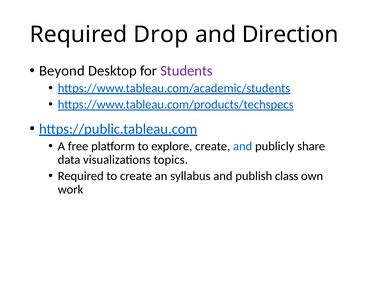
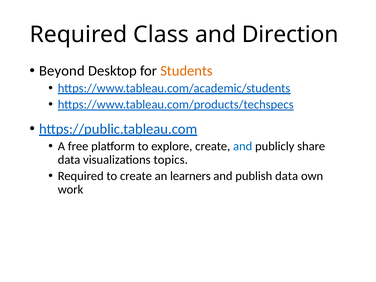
Drop: Drop -> Class
Students colour: purple -> orange
syllabus: syllabus -> learners
publish class: class -> data
